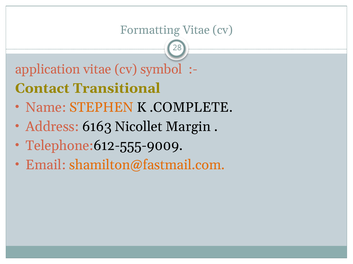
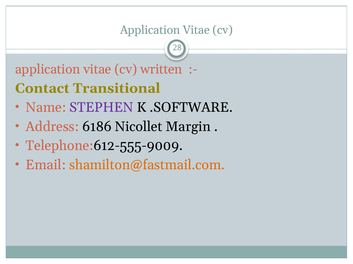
Formatting at (150, 30): Formatting -> Application
symbol: symbol -> written
STEPHEN colour: orange -> purple
.COMPLETE: .COMPLETE -> .SOFTWARE
6163: 6163 -> 6186
